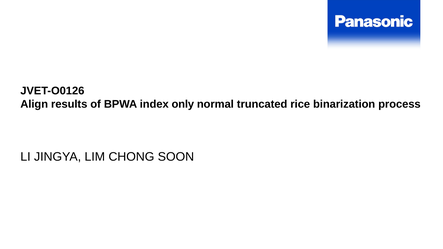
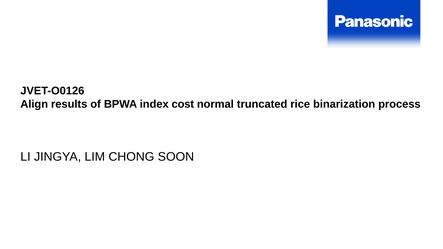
only: only -> cost
